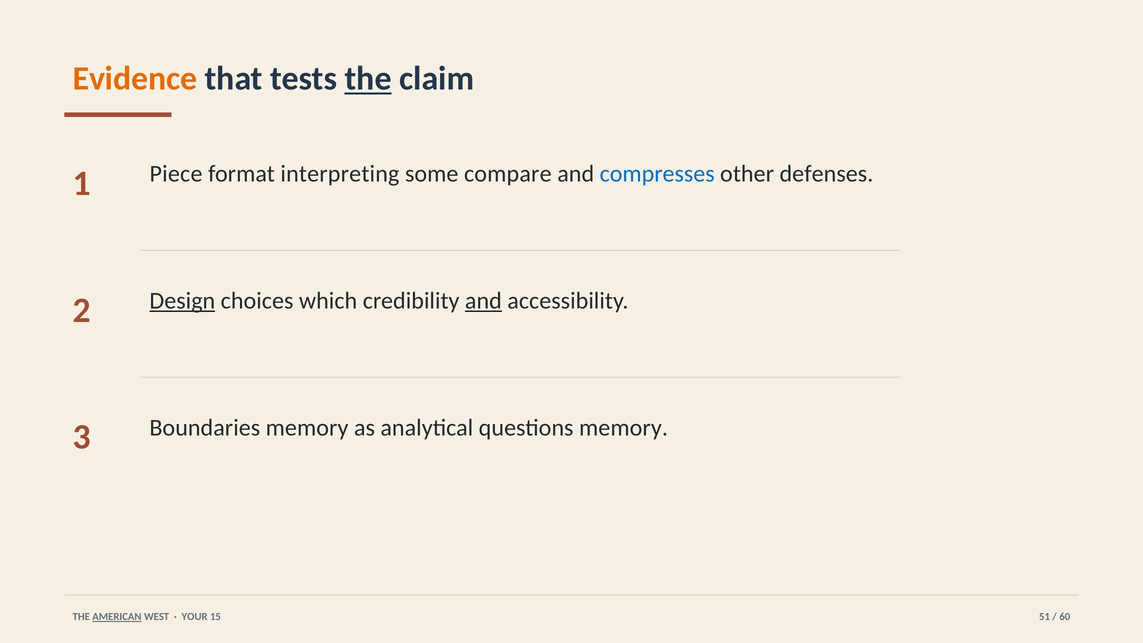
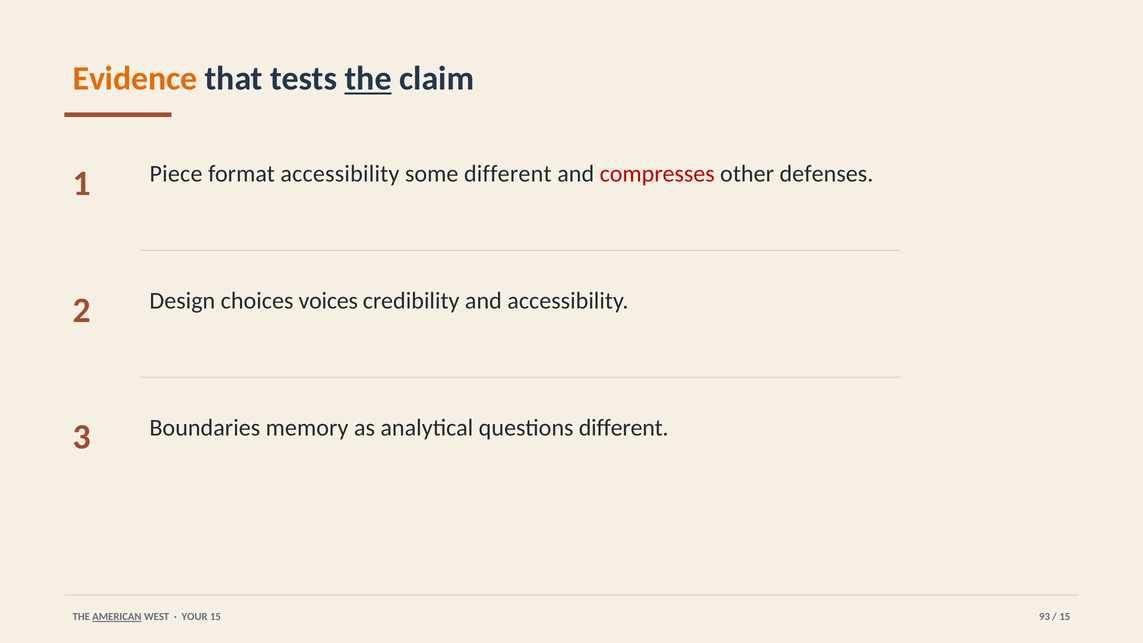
format interpreting: interpreting -> accessibility
some compare: compare -> different
compresses colour: blue -> red
Design underline: present -> none
which: which -> voices
and at (483, 301) underline: present -> none
questions memory: memory -> different
51: 51 -> 93
60 at (1065, 617): 60 -> 15
